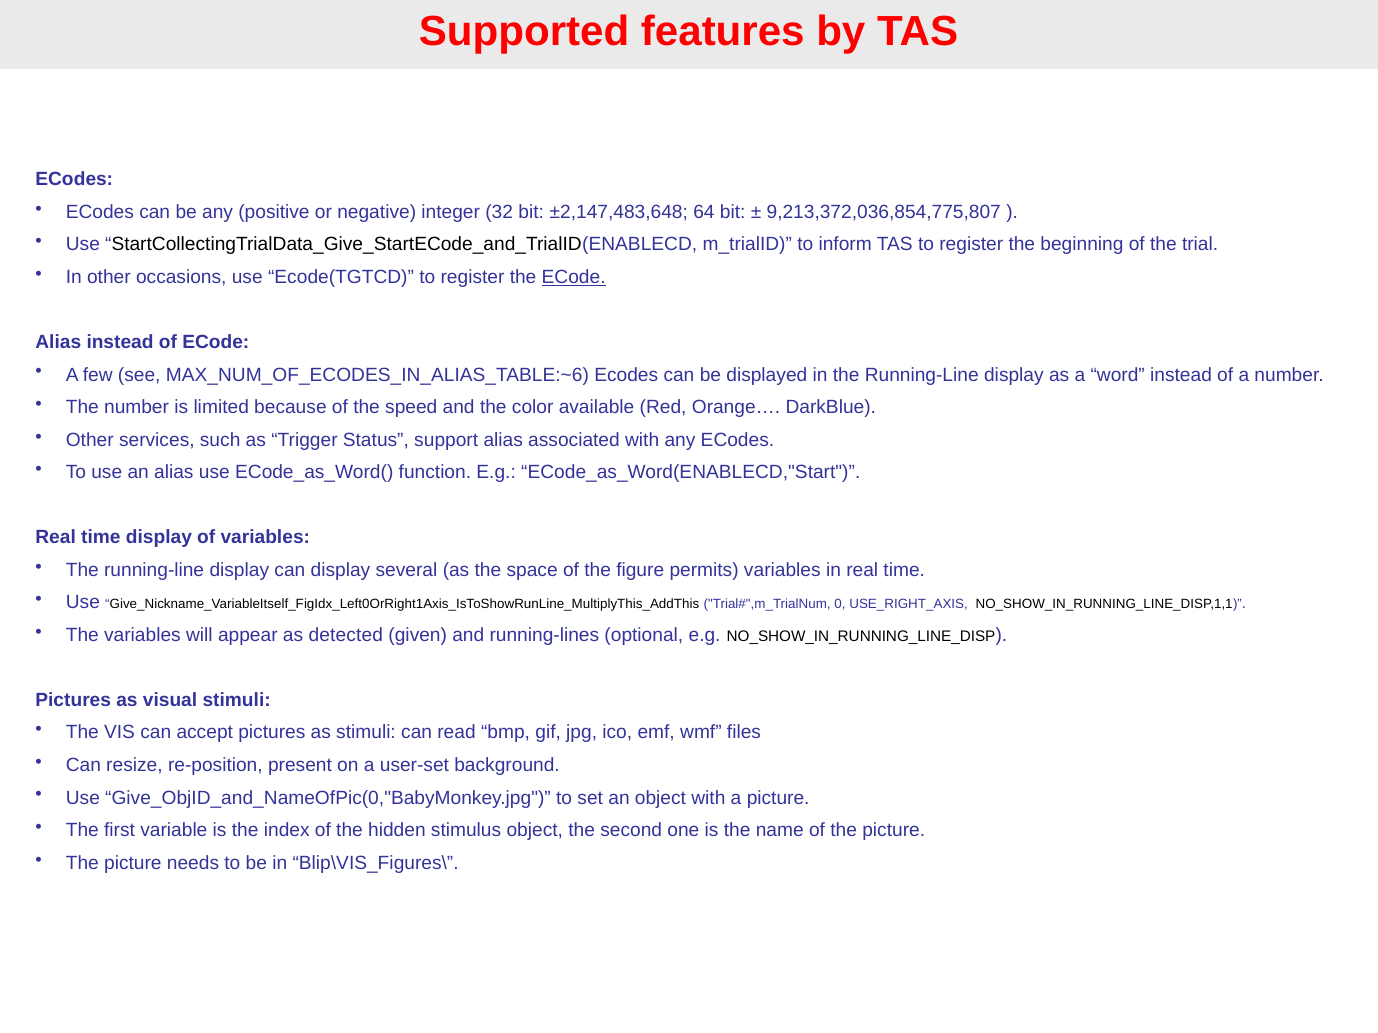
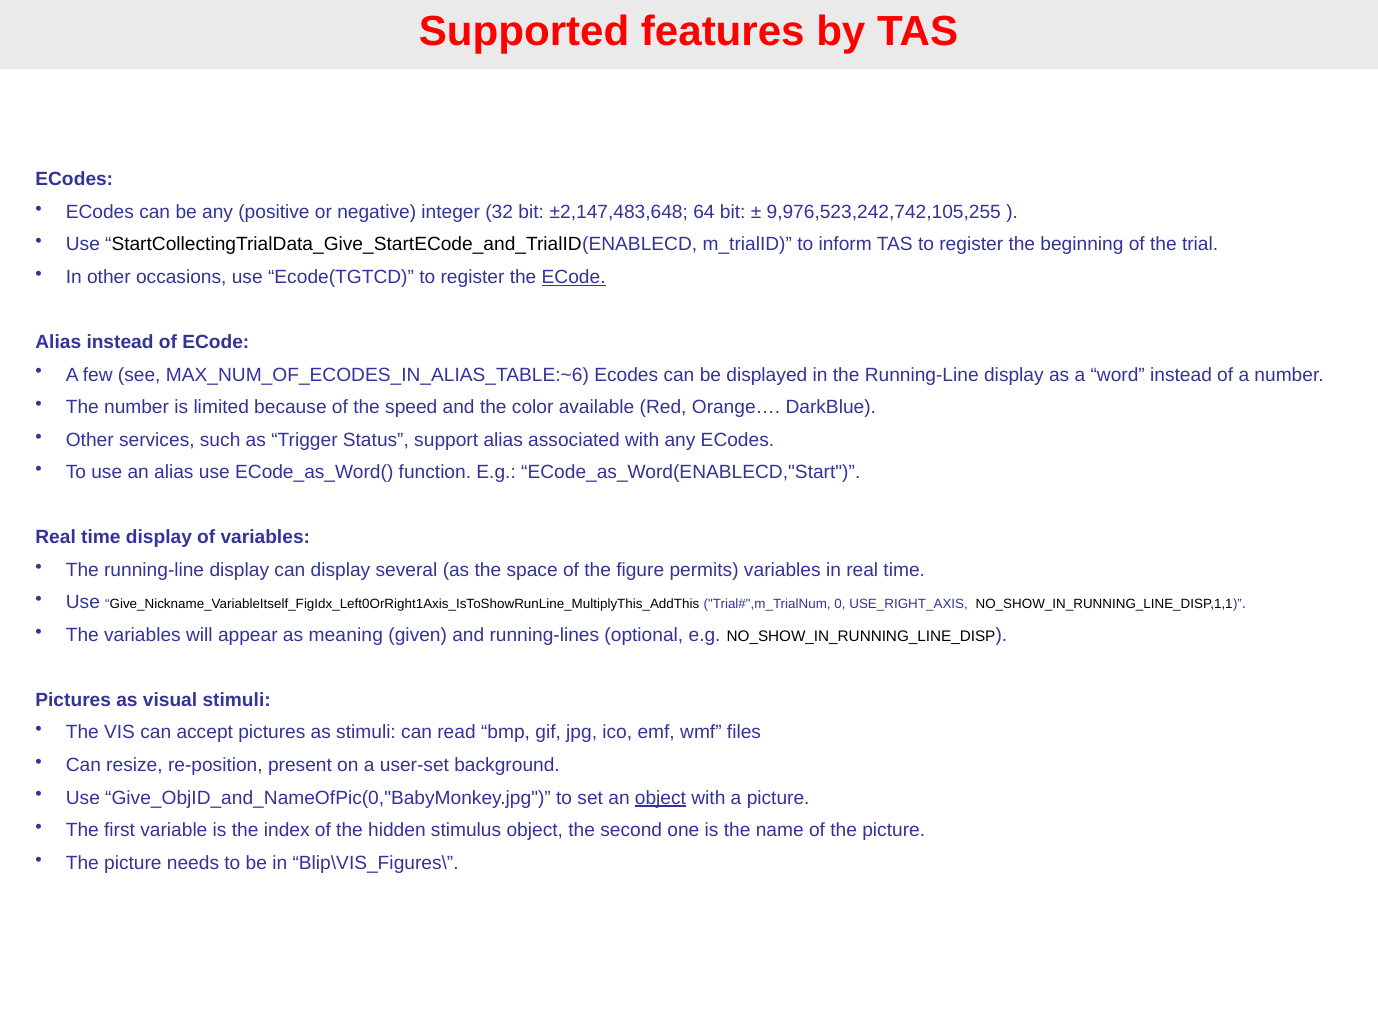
9,213,372,036,854,775,807: 9,213,372,036,854,775,807 -> 9,976,523,242,742,105,255
detected: detected -> meaning
object at (660, 798) underline: none -> present
